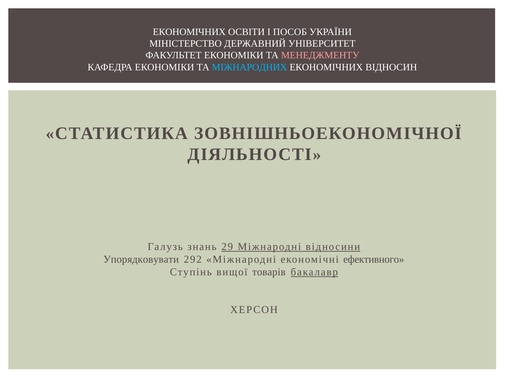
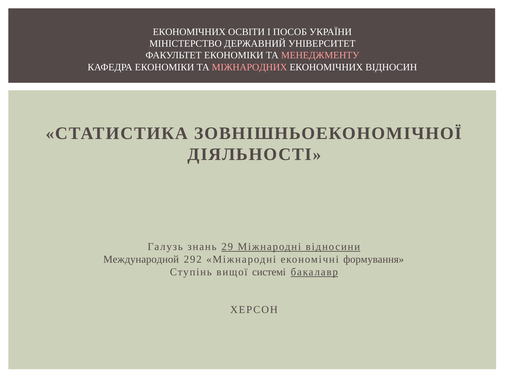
МІЖНАРОДНИХ colour: light blue -> pink
Упорядковувати: Упорядковувати -> Международной
ефективного: ефективного -> формування
товарів: товарів -> системі
